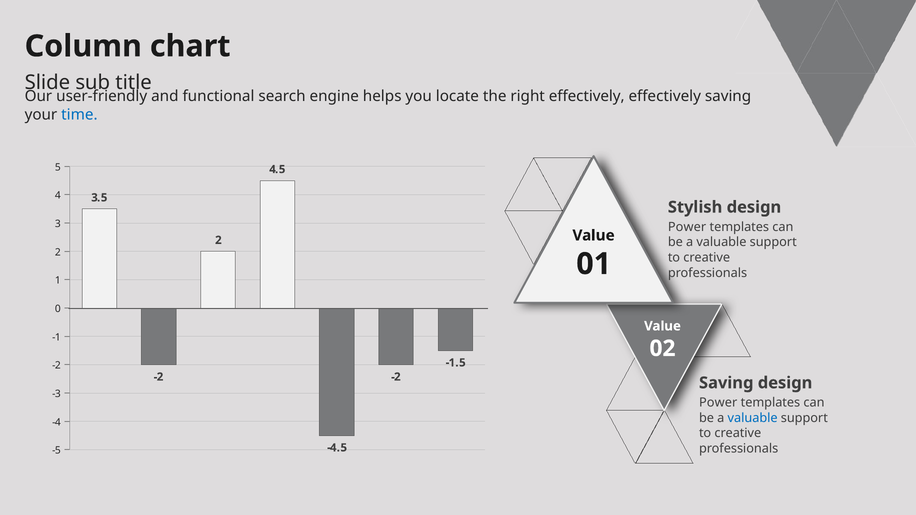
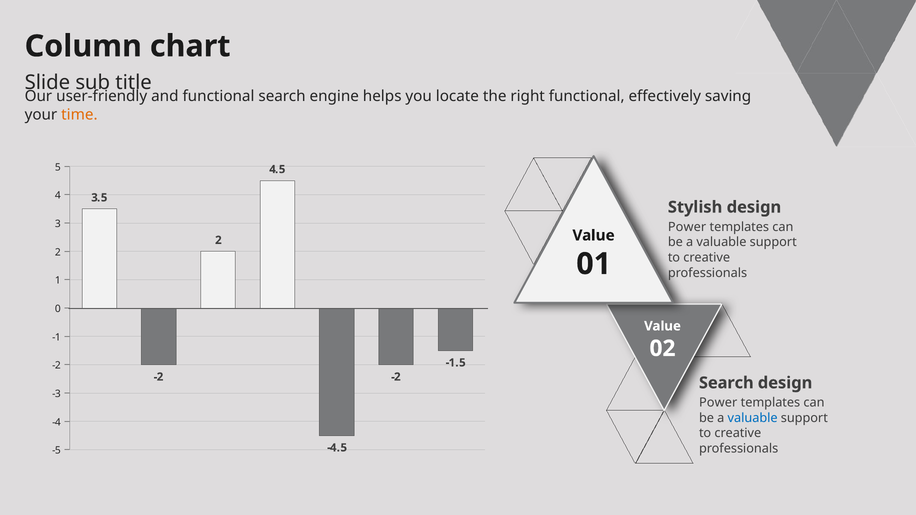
right effectively: effectively -> functional
time colour: blue -> orange
Saving at (726, 383): Saving -> Search
